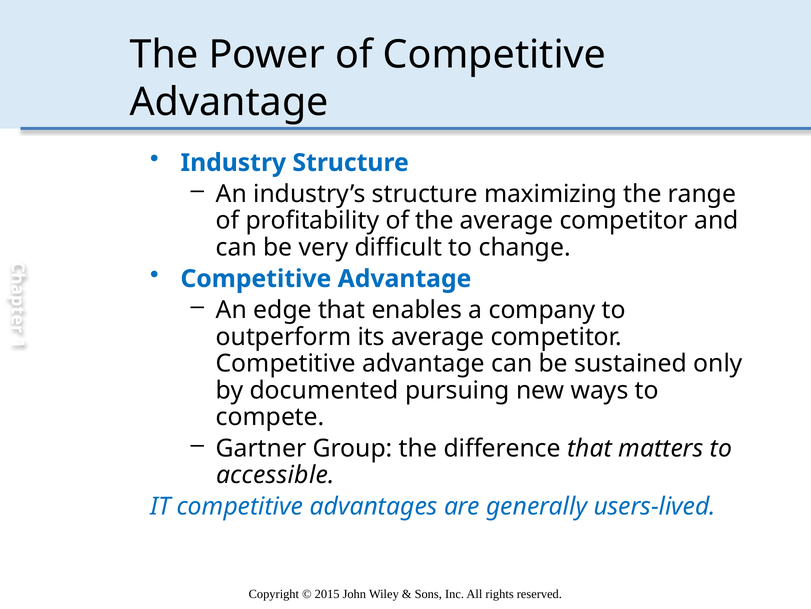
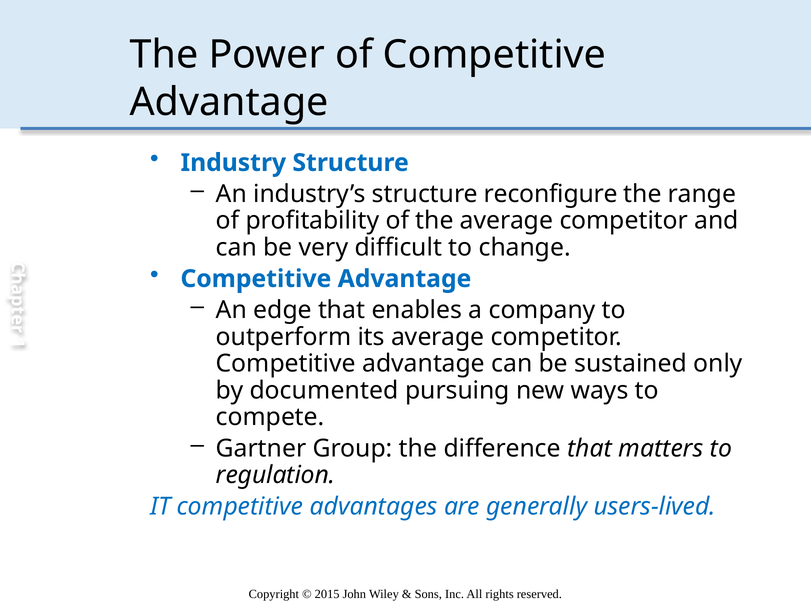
maximizing: maximizing -> reconfigure
accessible: accessible -> regulation
